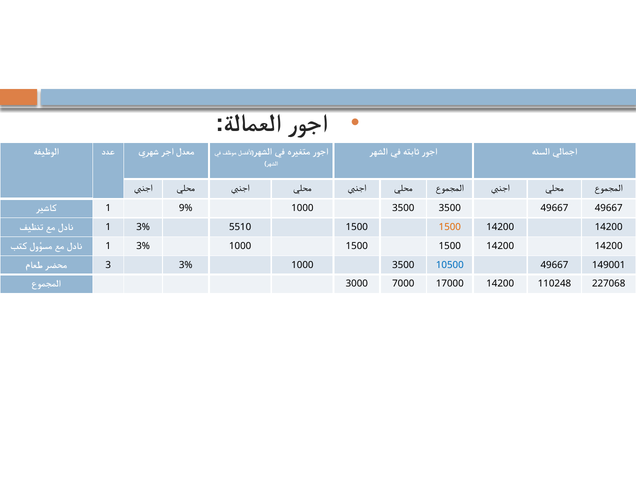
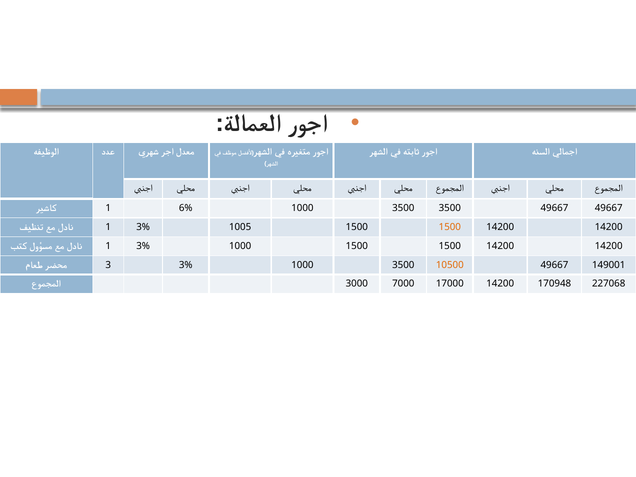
9%: 9% -> 6%
5510: 5510 -> 1005
10500 colour: blue -> orange
110248: 110248 -> 170948
